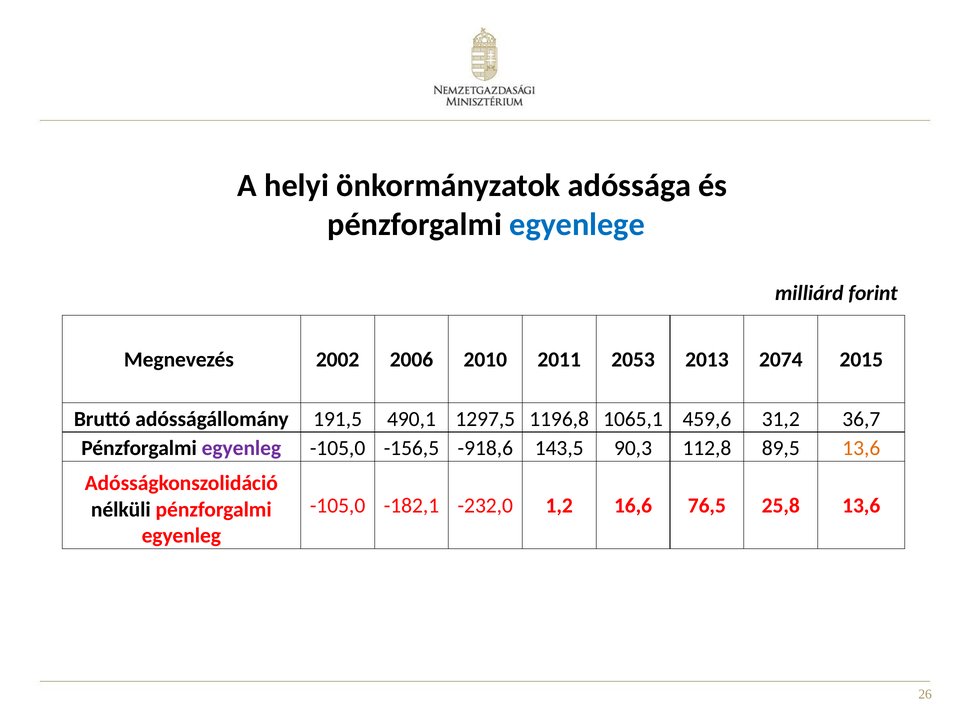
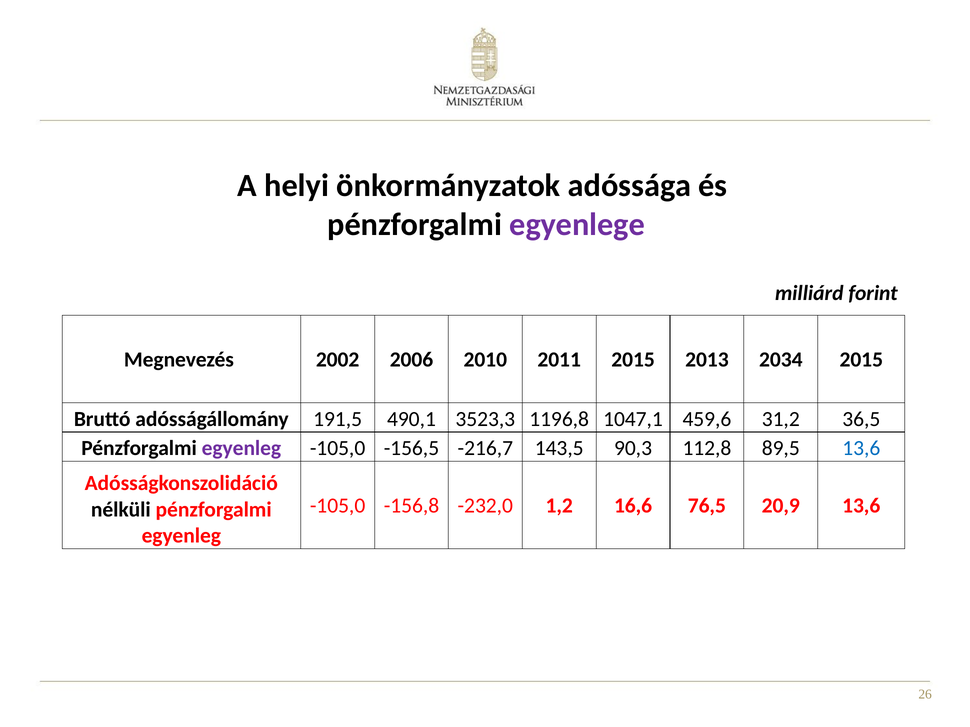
egyenlege colour: blue -> purple
2011 2053: 2053 -> 2015
2074: 2074 -> 2034
1297,5: 1297,5 -> 3523,3
1065,1: 1065,1 -> 1047,1
36,7: 36,7 -> 36,5
-918,6: -918,6 -> -216,7
13,6 at (861, 449) colour: orange -> blue
-182,1: -182,1 -> -156,8
25,8: 25,8 -> 20,9
